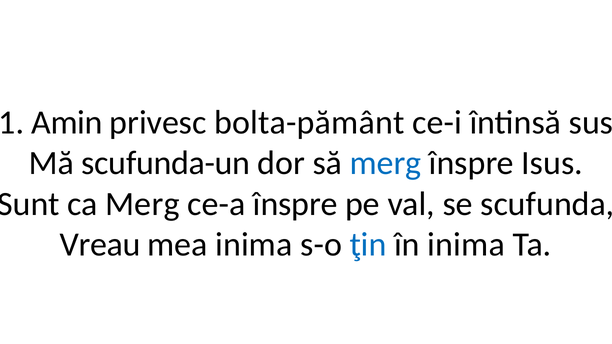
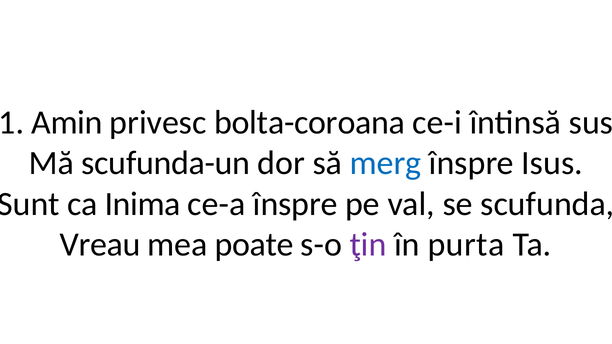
bolta-pământ: bolta-pământ -> bolta-coroana
ca Merg: Merg -> Inima
mea inima: inima -> poate
ţin colour: blue -> purple
în inima: inima -> purta
